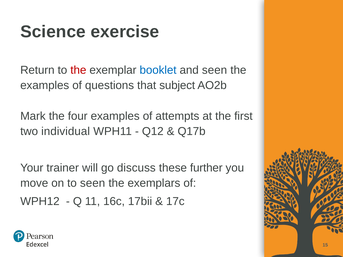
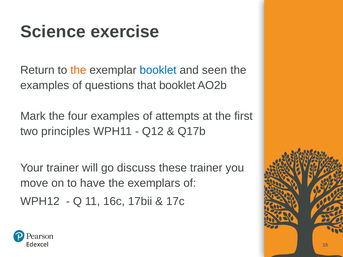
the at (78, 70) colour: red -> orange
that subject: subject -> booklet
individual: individual -> principles
these further: further -> trainer
to seen: seen -> have
